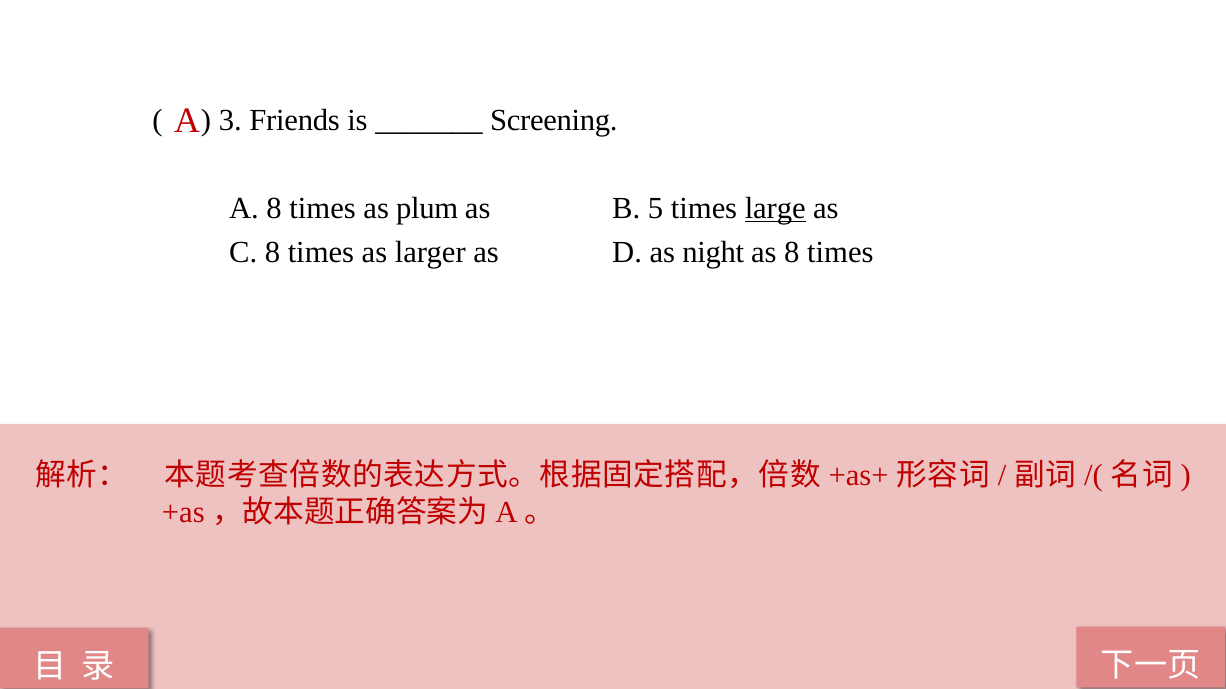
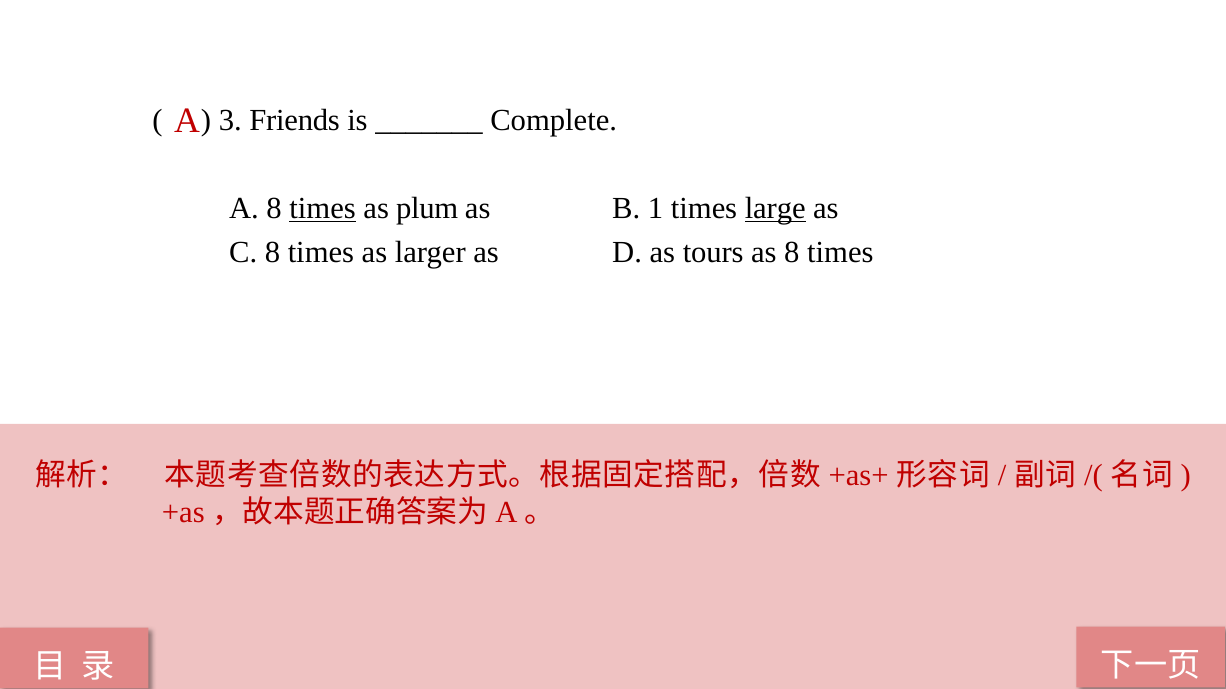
Screening: Screening -> Complete
times at (323, 209) underline: none -> present
5: 5 -> 1
night: night -> tours
